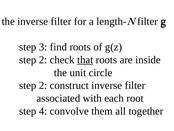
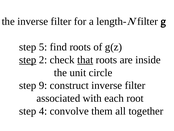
3: 3 -> 5
step at (28, 60) underline: none -> present
2 at (43, 85): 2 -> 9
